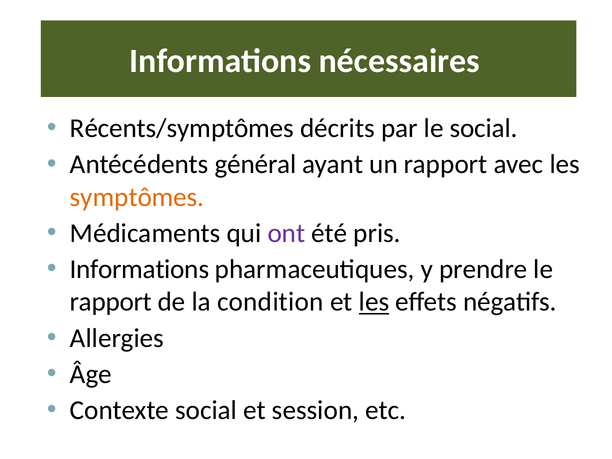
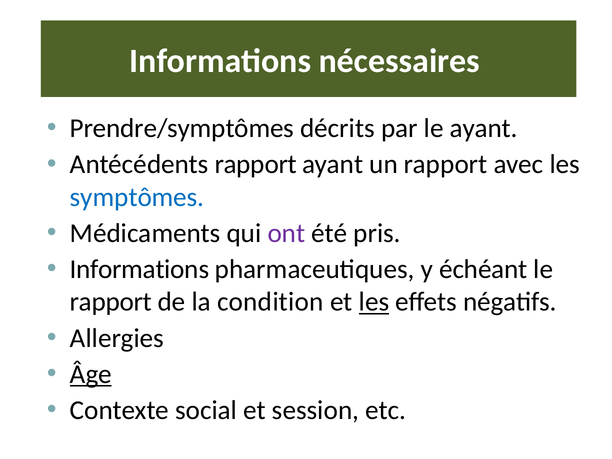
Récents/symptômes: Récents/symptômes -> Prendre/symptômes
le social: social -> ayant
Antécédents général: général -> rapport
symptômes colour: orange -> blue
prendre: prendre -> échéant
Âge underline: none -> present
